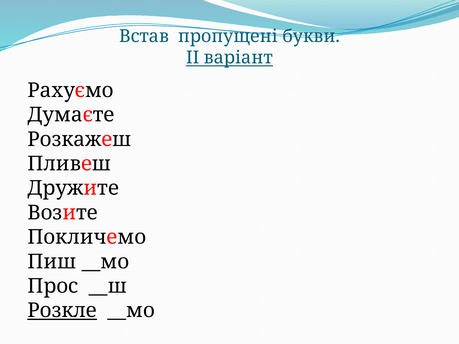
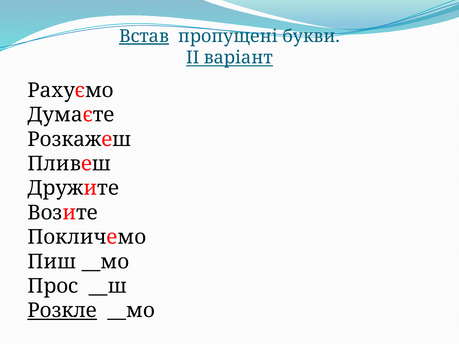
Встав underline: none -> present
